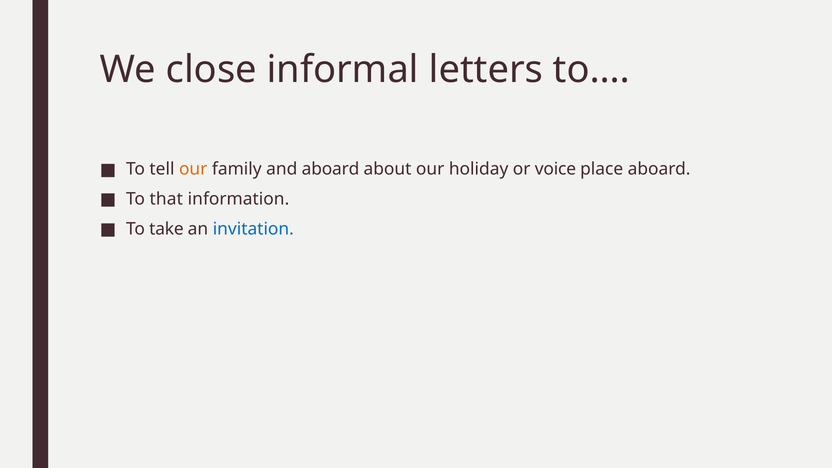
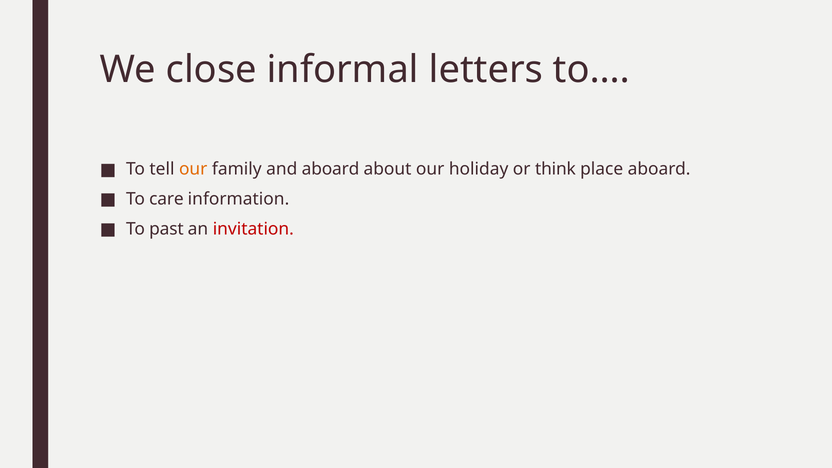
voice: voice -> think
that: that -> care
take: take -> past
invitation colour: blue -> red
